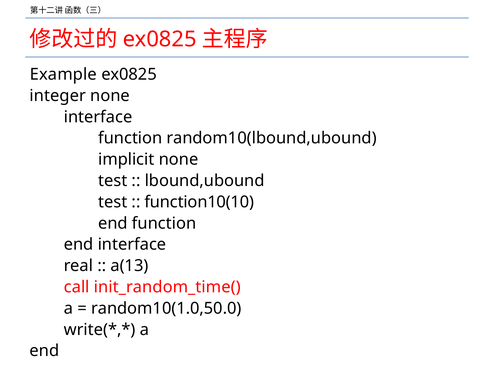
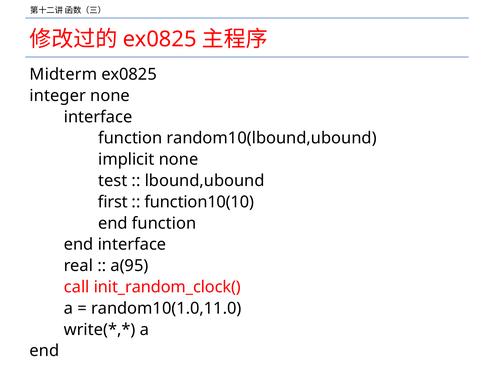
Example: Example -> Midterm
test at (113, 202): test -> first
a(13: a(13 -> a(95
init_random_time(: init_random_time( -> init_random_clock(
random10(1.0,50.0: random10(1.0,50.0 -> random10(1.0,11.0
